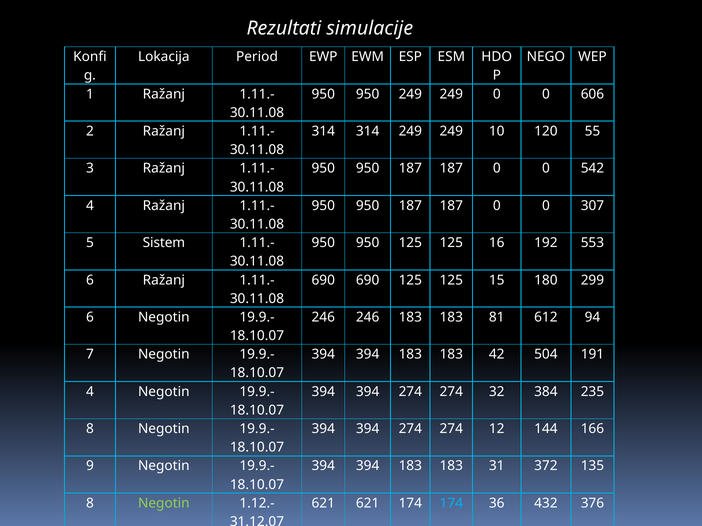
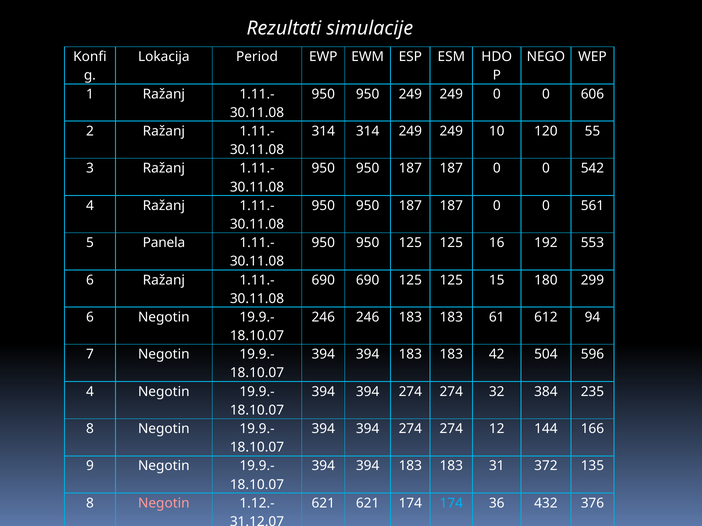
307: 307 -> 561
Sistem: Sistem -> Panela
81: 81 -> 61
191: 191 -> 596
Negotin at (164, 504) colour: light green -> pink
